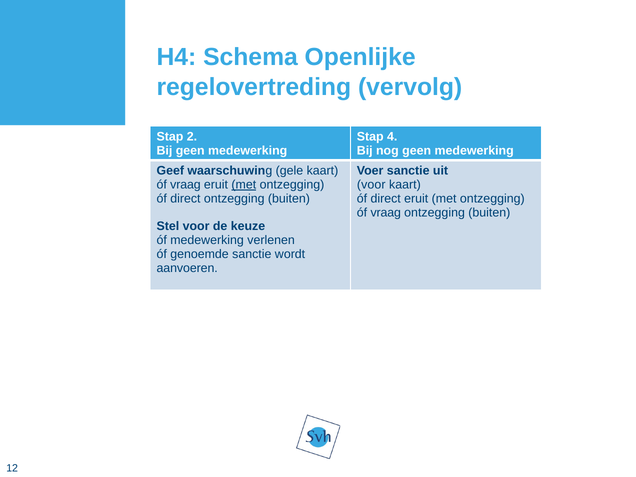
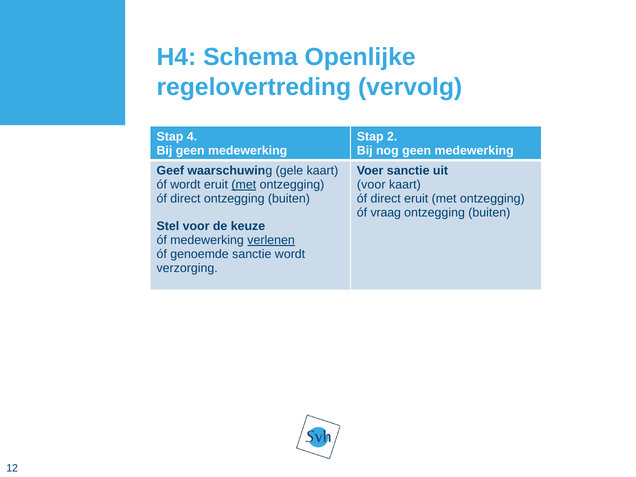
2: 2 -> 4
4: 4 -> 2
vraag at (185, 185): vraag -> wordt
verlenen underline: none -> present
aanvoeren: aanvoeren -> verzorging
